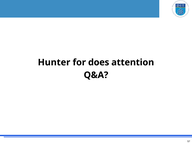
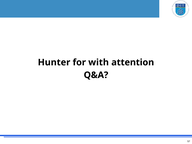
does: does -> with
